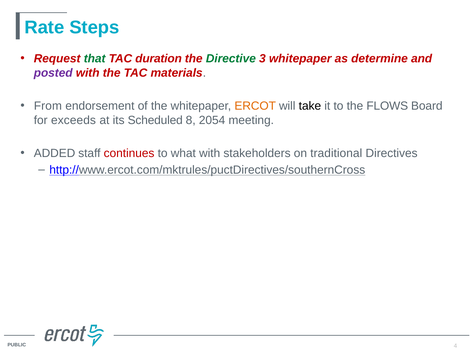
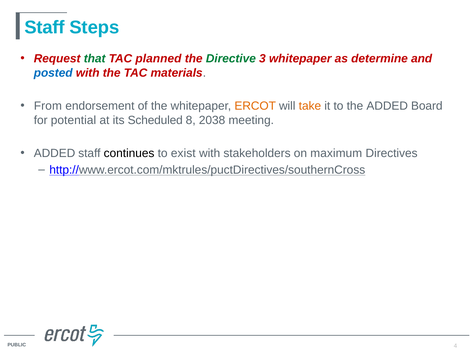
Rate at (44, 27): Rate -> Staff
duration: duration -> planned
posted colour: purple -> blue
take colour: black -> orange
the FLOWS: FLOWS -> ADDED
exceeds: exceeds -> potential
2054: 2054 -> 2038
continues colour: red -> black
what: what -> exist
traditional: traditional -> maximum
